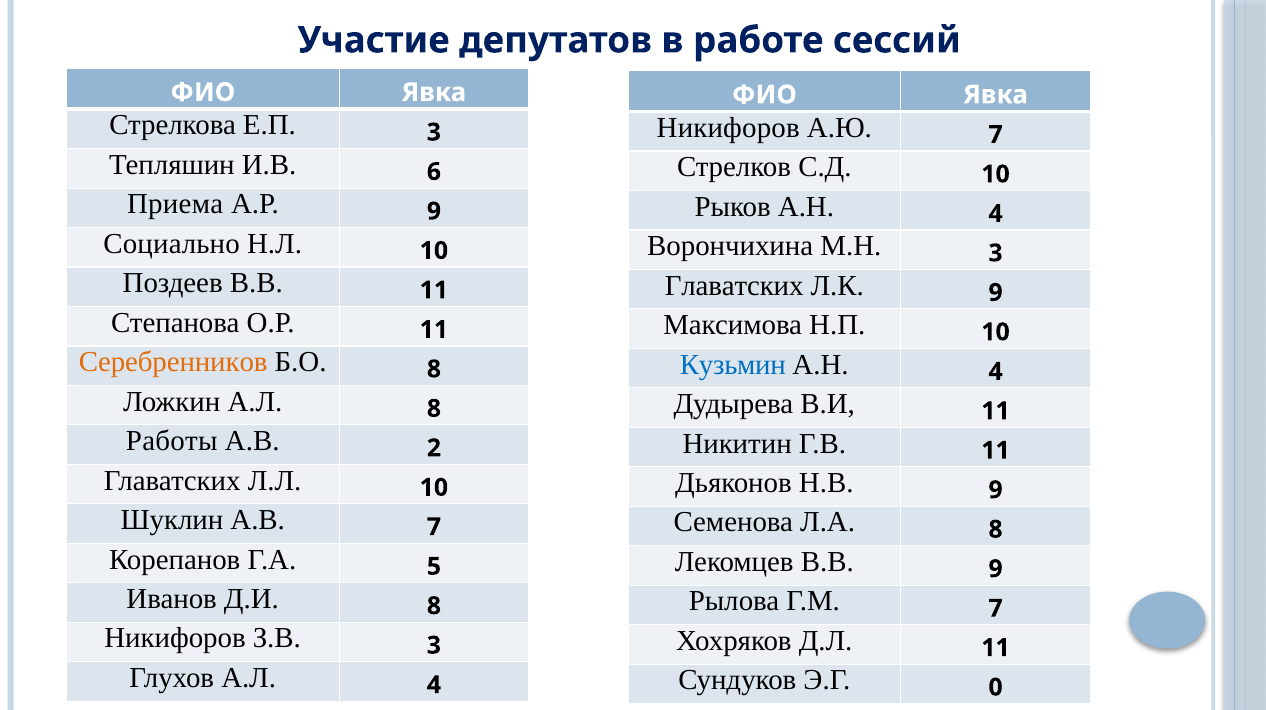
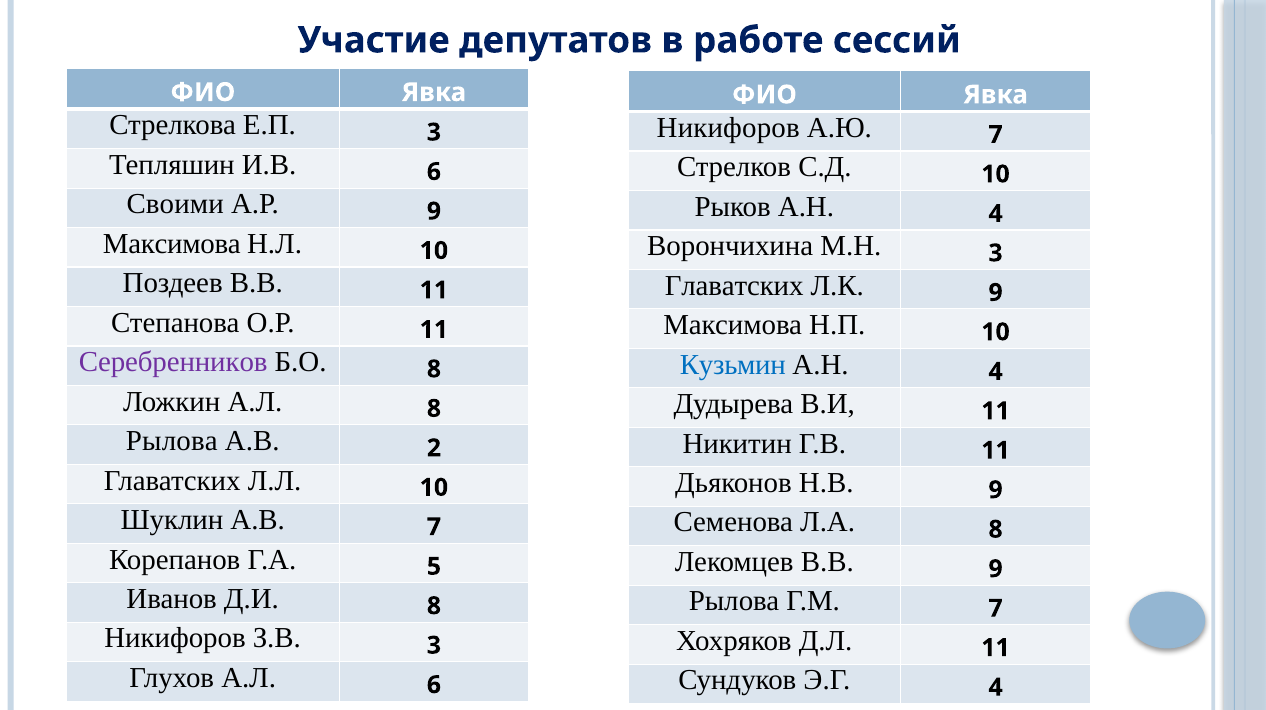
Приема: Приема -> Своими
Социально at (172, 244): Социально -> Максимова
Серебренников colour: orange -> purple
Работы at (172, 441): Работы -> Рылова
А.Л 4: 4 -> 6
Э.Г 0: 0 -> 4
